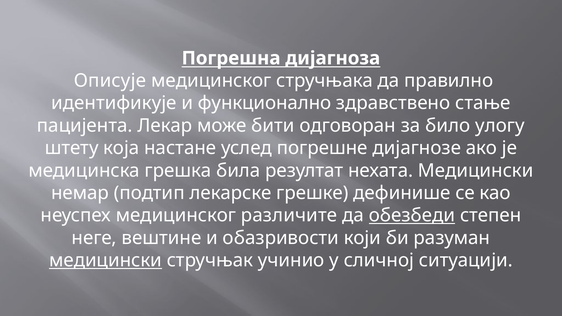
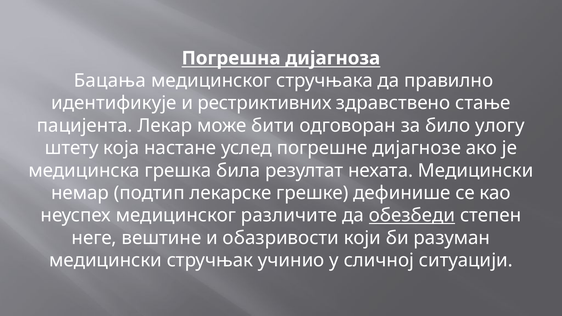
Описује: Описује -> Бацања
функционално: функционално -> рестриктивних
медицински at (105, 261) underline: present -> none
